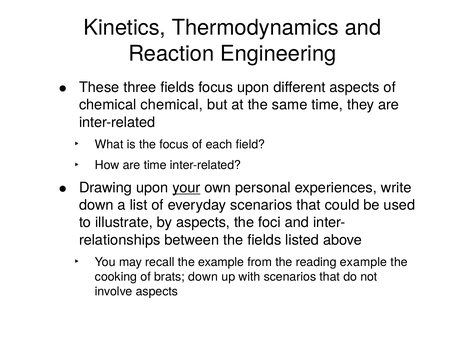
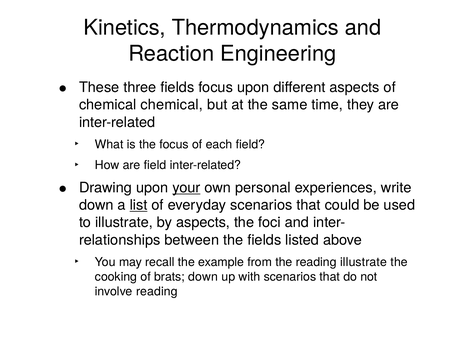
are time: time -> field
list underline: none -> present
reading example: example -> illustrate
involve aspects: aspects -> reading
